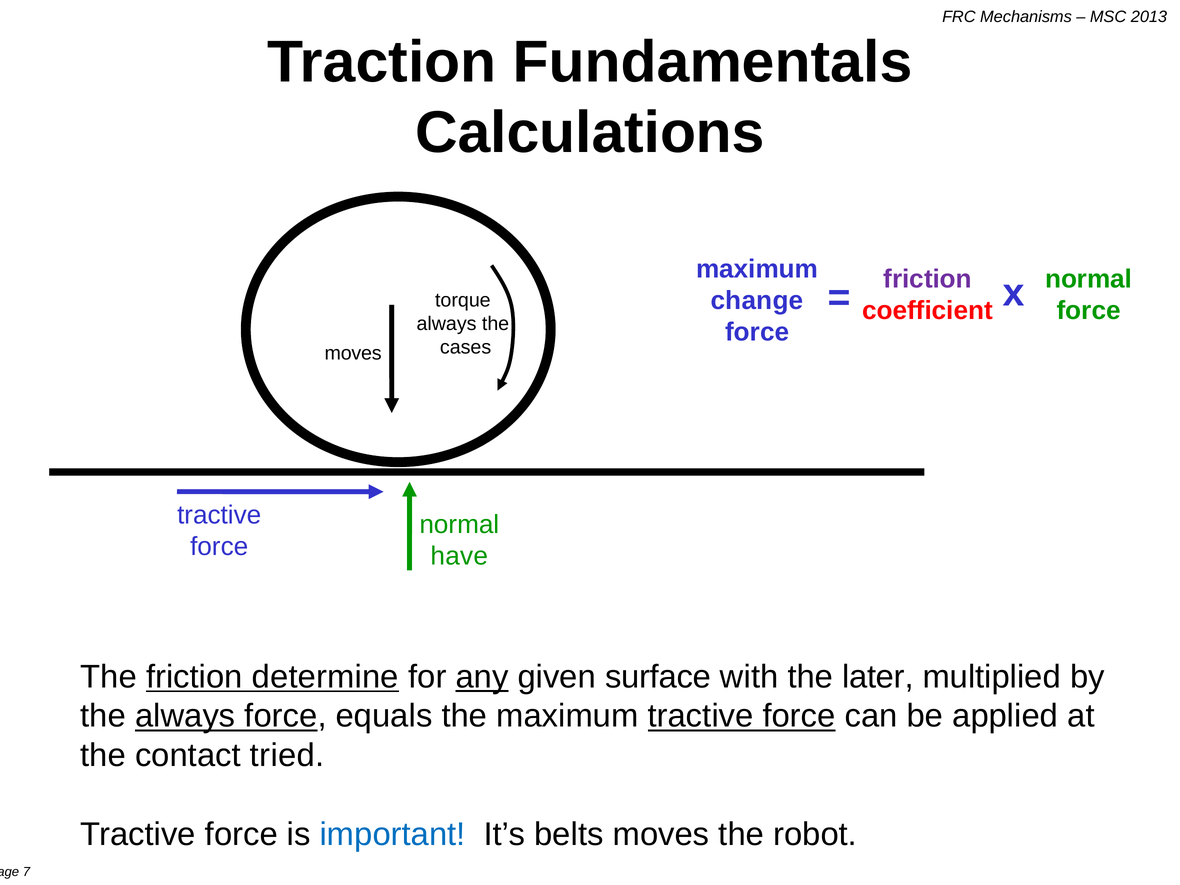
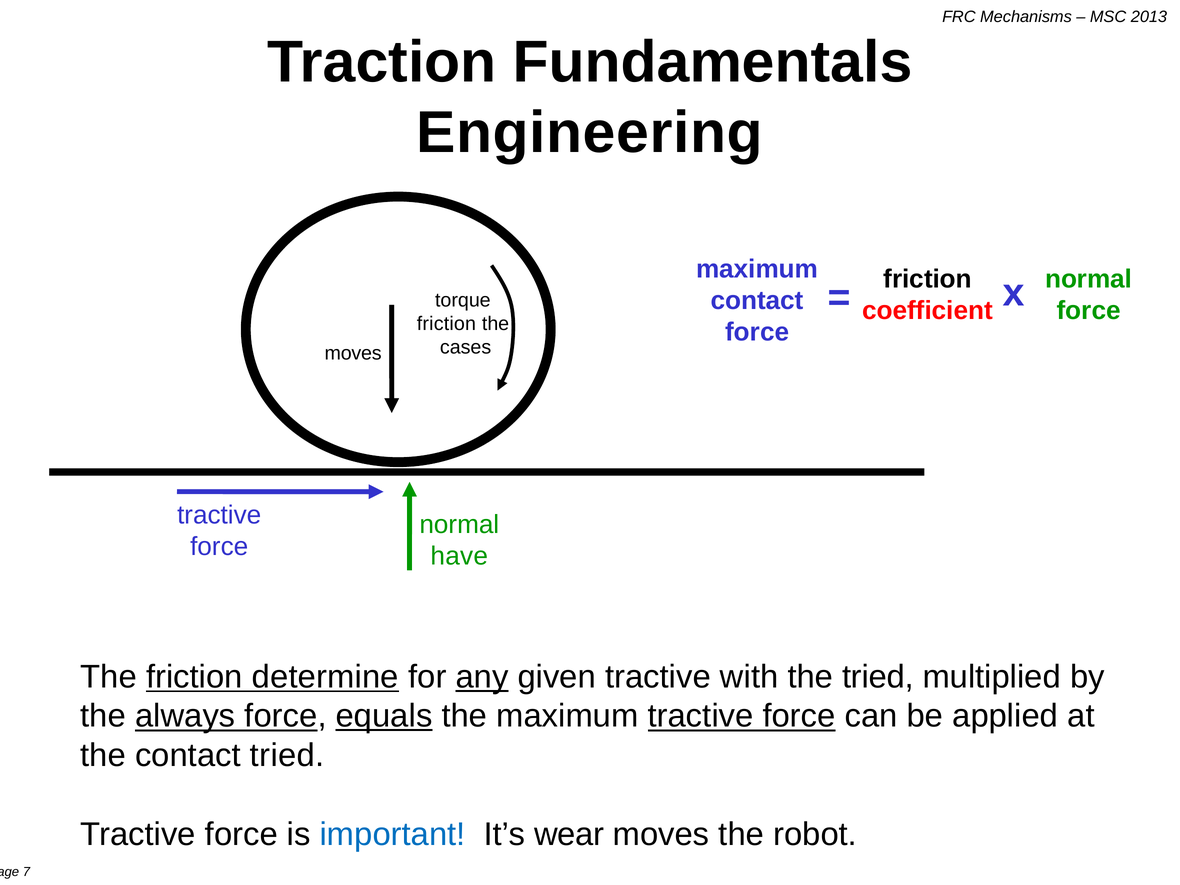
Calculations: Calculations -> Engineering
friction at (928, 279) colour: purple -> black
change at (757, 301): change -> contact
always at (447, 324): always -> friction
given surface: surface -> tractive
the later: later -> tried
equals underline: none -> present
belts: belts -> wear
